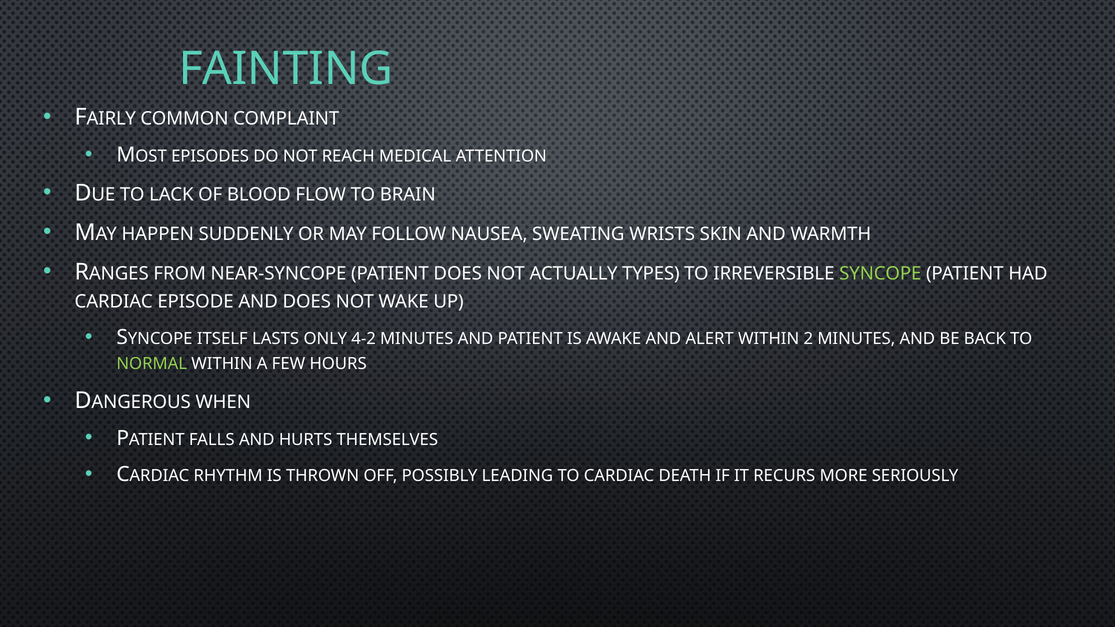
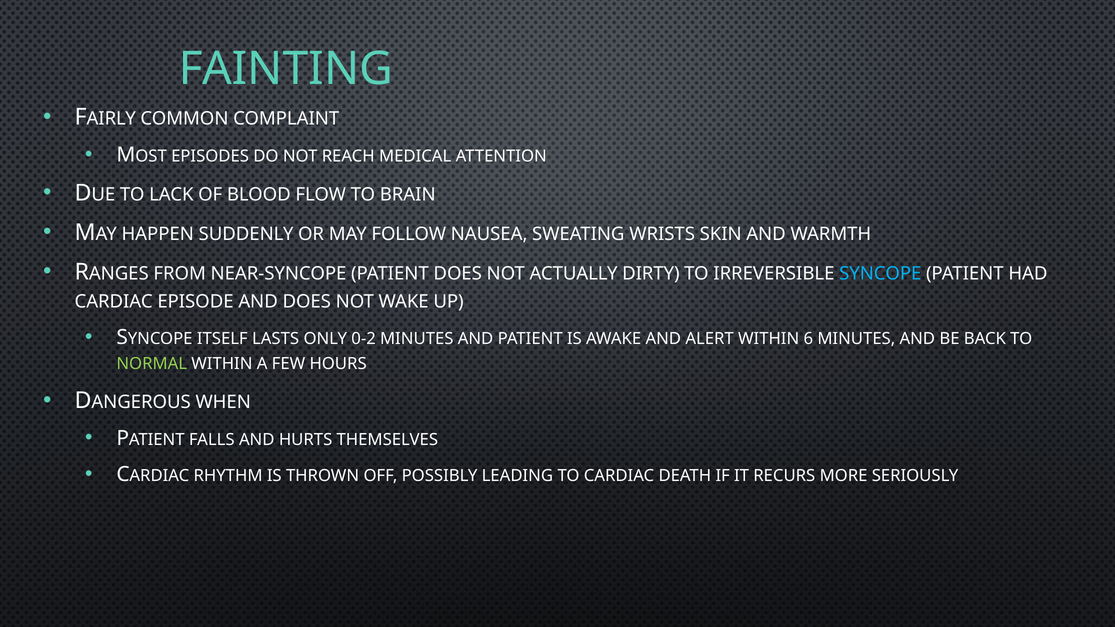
TYPES: TYPES -> DIRTY
SYNCOPE colour: light green -> light blue
4-2: 4-2 -> 0-2
2: 2 -> 6
